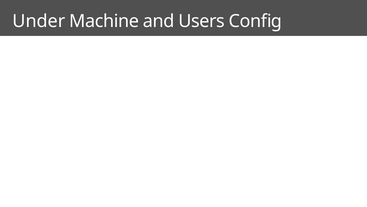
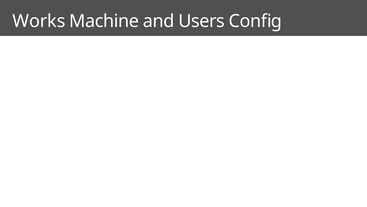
Under: Under -> Works
